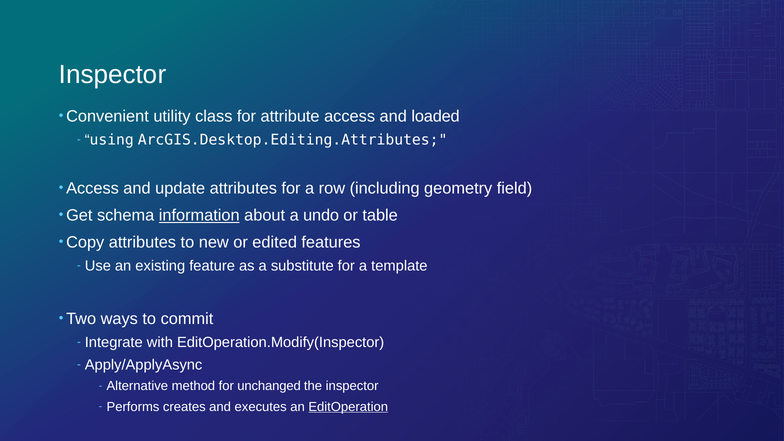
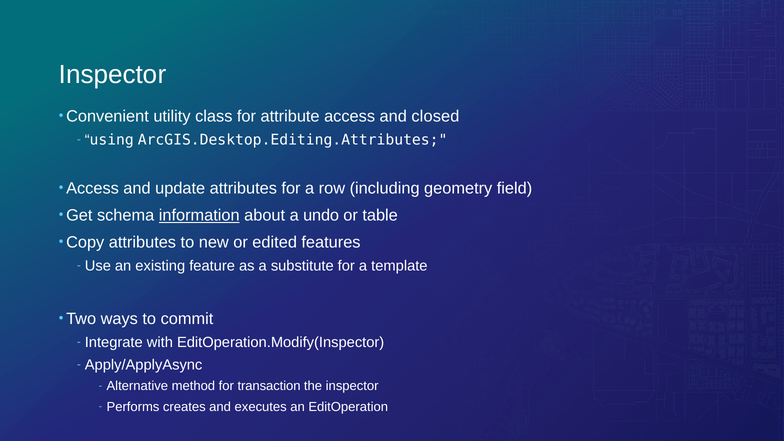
loaded: loaded -> closed
unchanged: unchanged -> transaction
EditOperation underline: present -> none
